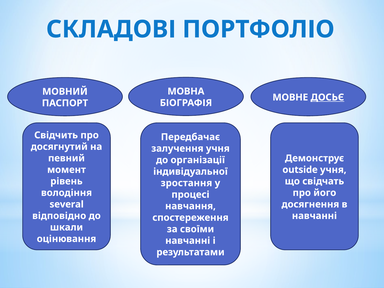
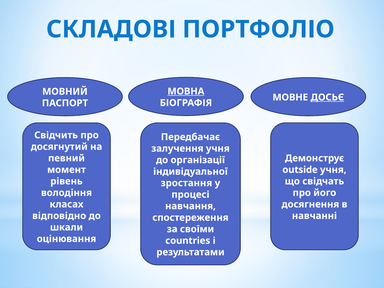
МОВНА underline: none -> present
several: several -> класах
навчанні at (188, 241): навчанні -> countries
